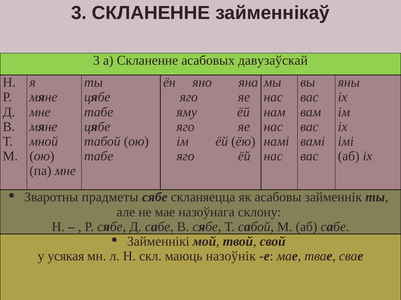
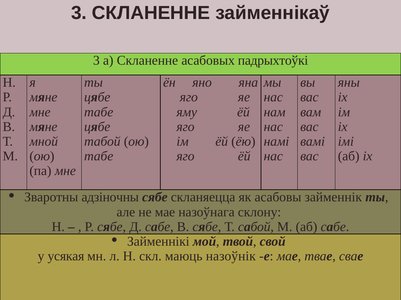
давузаўскай: давузаўскай -> падрыхтоўкі
прадметы: прадметы -> адзіночны
